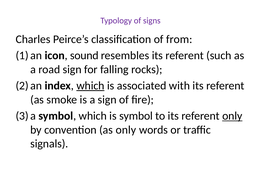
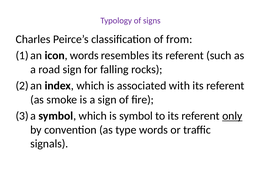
icon sound: sound -> words
which at (90, 86) underline: present -> none
as only: only -> type
